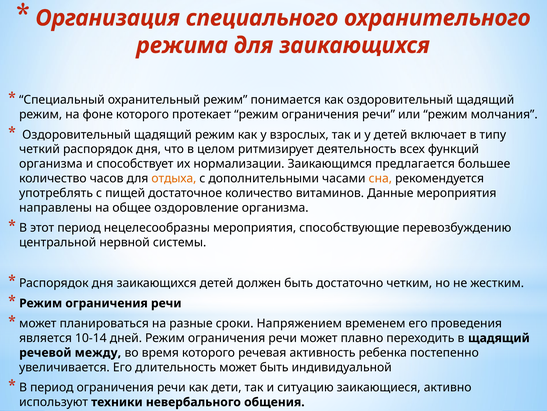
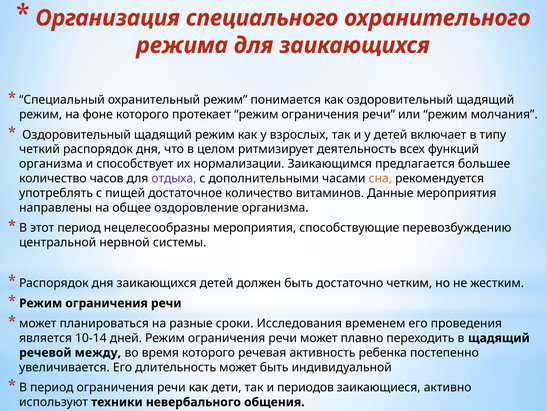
отдыха colour: orange -> purple
Напряжением: Напряжением -> Исследования
ситуацию: ситуацию -> периодов
